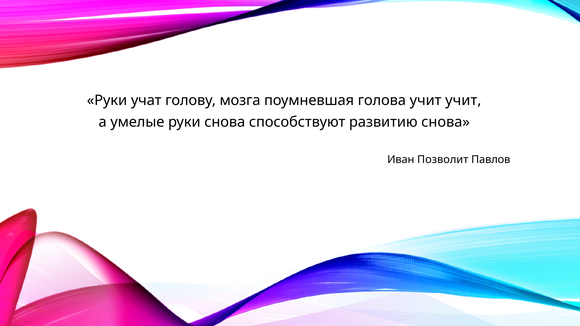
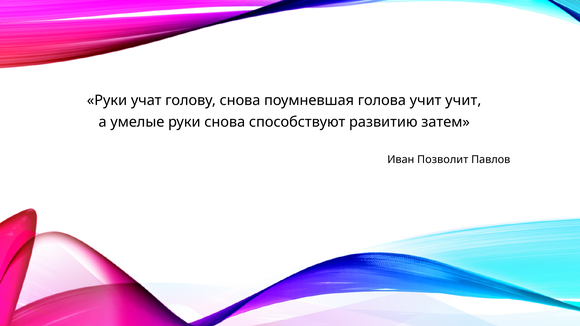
голову мозга: мозга -> снова
развитию снова: снова -> затем
